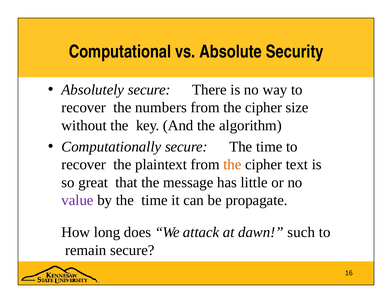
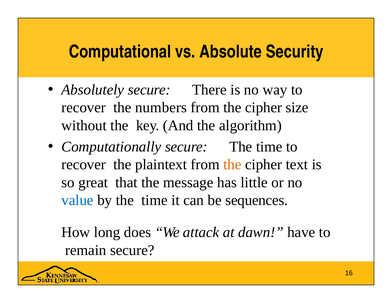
value colour: purple -> blue
propagate: propagate -> sequences
such: such -> have
